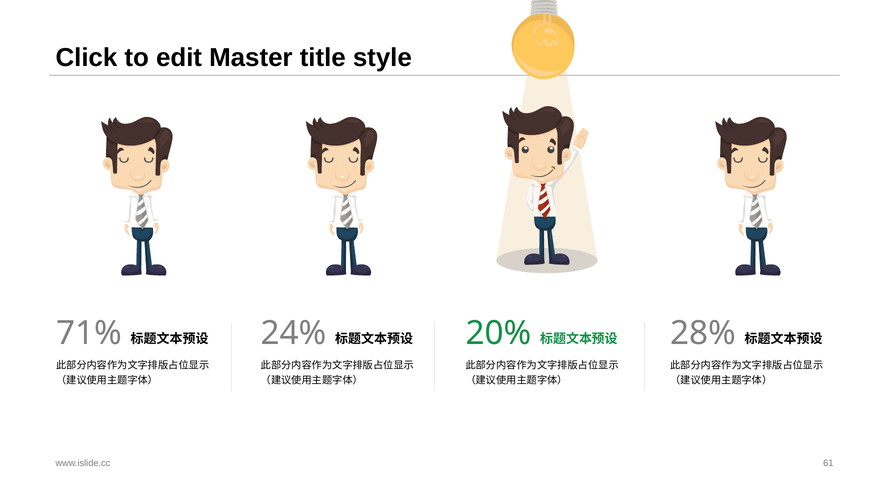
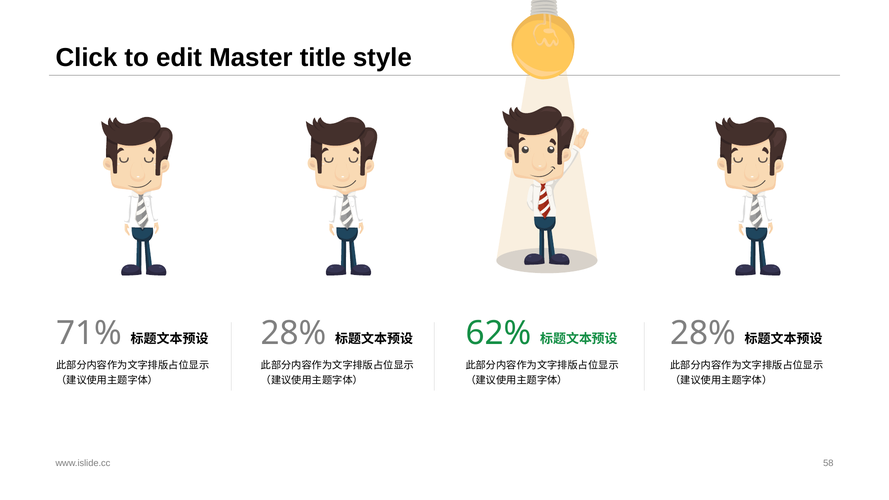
24% at (294, 333): 24% -> 28%
20%: 20% -> 62%
61: 61 -> 58
